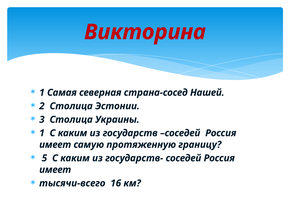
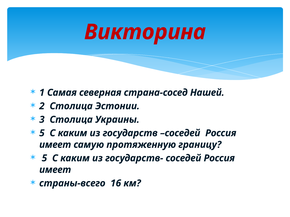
1 at (42, 133): 1 -> 5
тысячи-всего: тысячи-всего -> страны-всего
